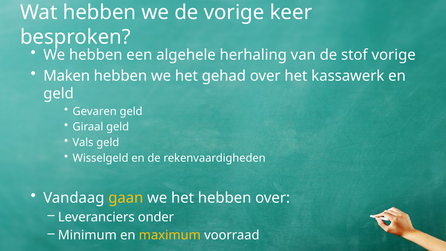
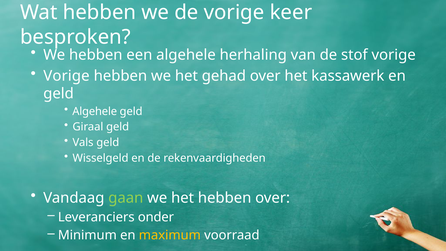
Maken at (67, 76): Maken -> Vorige
Gevaren at (95, 111): Gevaren -> Algehele
gaan colour: yellow -> light green
